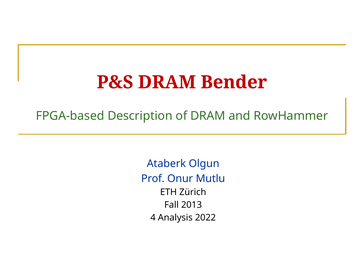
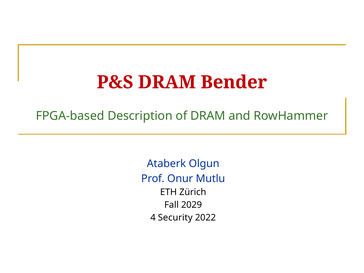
2013: 2013 -> 2029
Analysis: Analysis -> Security
